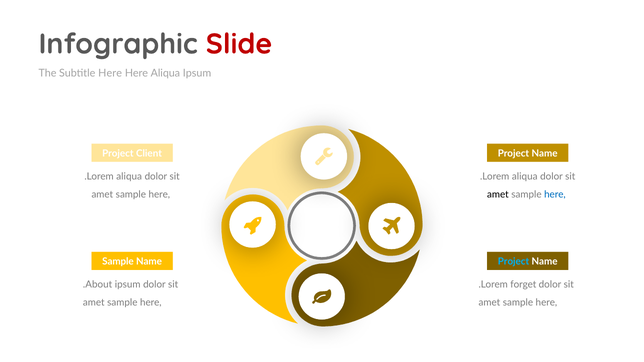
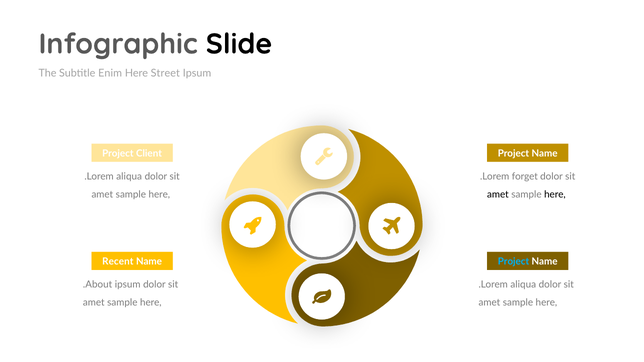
Slide colour: red -> black
Subtitle Here: Here -> Enim
Here Aliqua: Aliqua -> Street
aliqua at (525, 177): aliqua -> forget
here at (555, 194) colour: blue -> black
Sample at (118, 262): Sample -> Recent
forget at (523, 285): forget -> aliqua
